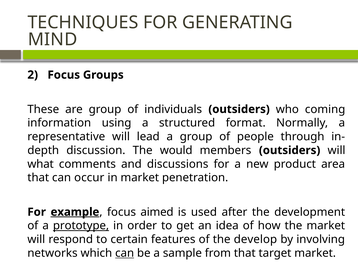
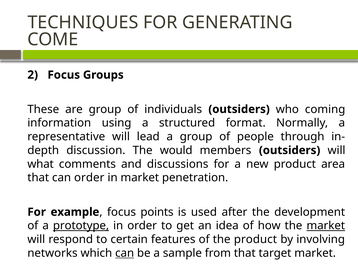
MIND: MIND -> COME
can occur: occur -> order
example underline: present -> none
aimed: aimed -> points
market at (326, 226) underline: none -> present
the develop: develop -> product
